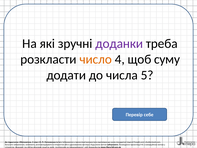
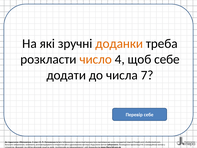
доданки colour: purple -> orange
щоб суму: суму -> себе
5: 5 -> 7
